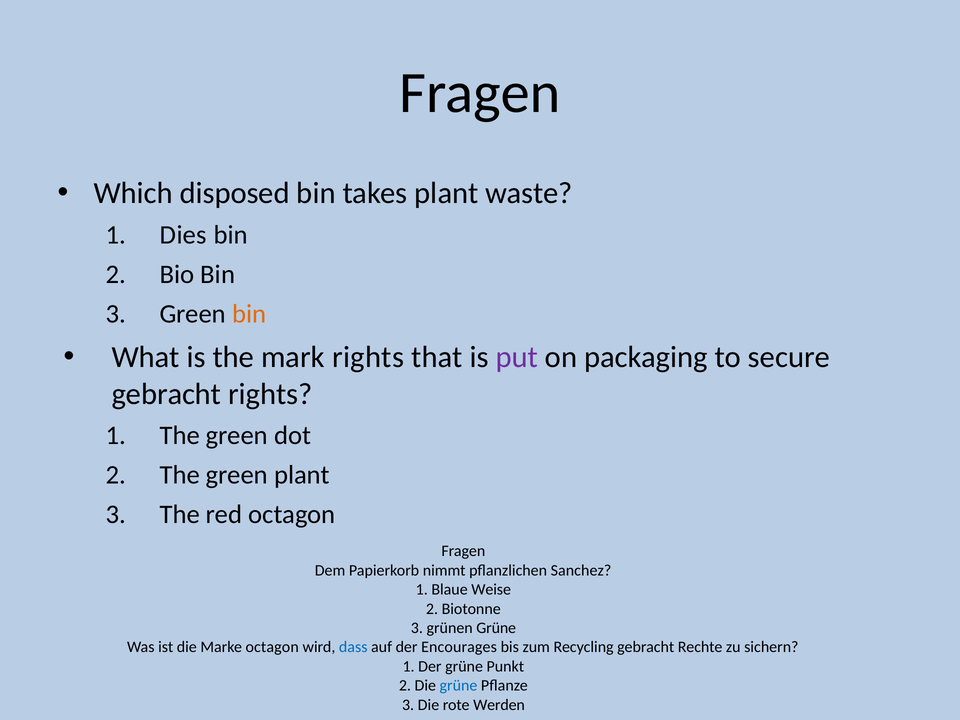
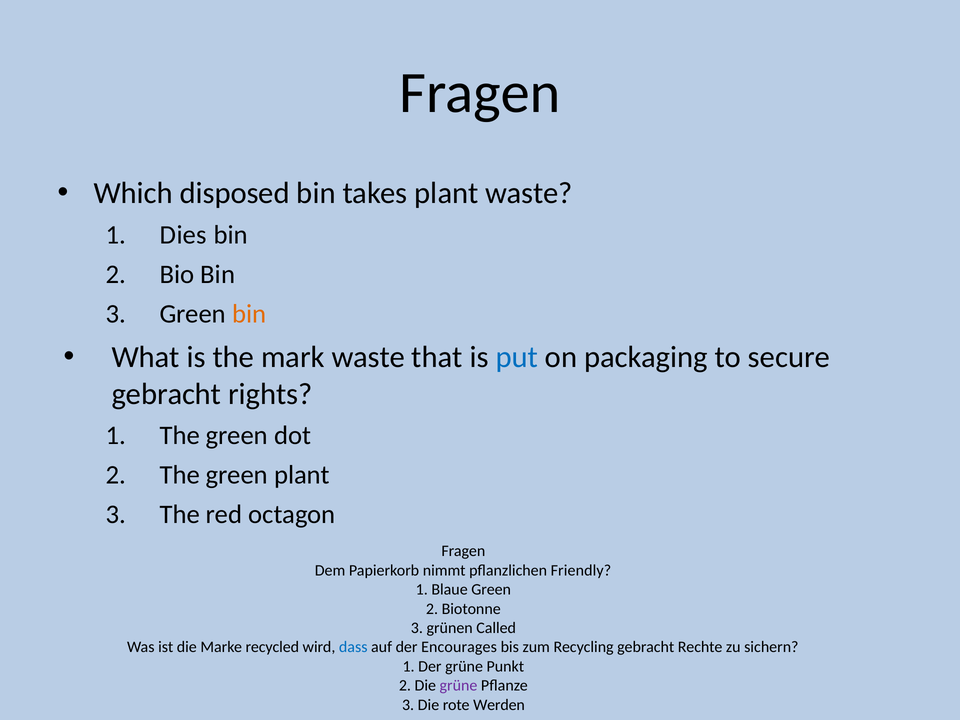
mark rights: rights -> waste
put colour: purple -> blue
Sanchez: Sanchez -> Friendly
Blaue Weise: Weise -> Green
grünen Grüne: Grüne -> Called
Marke octagon: octagon -> recycled
grüne at (458, 686) colour: blue -> purple
